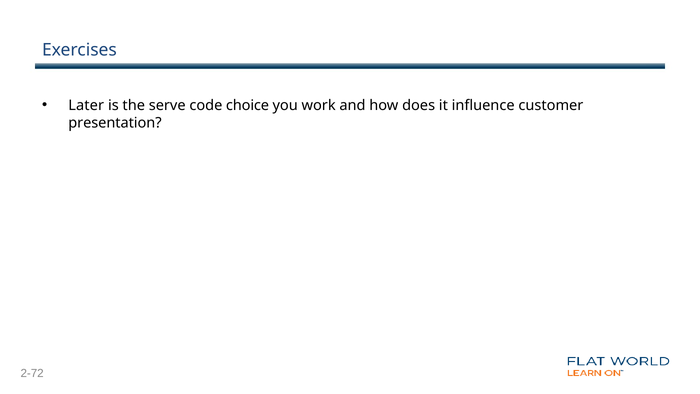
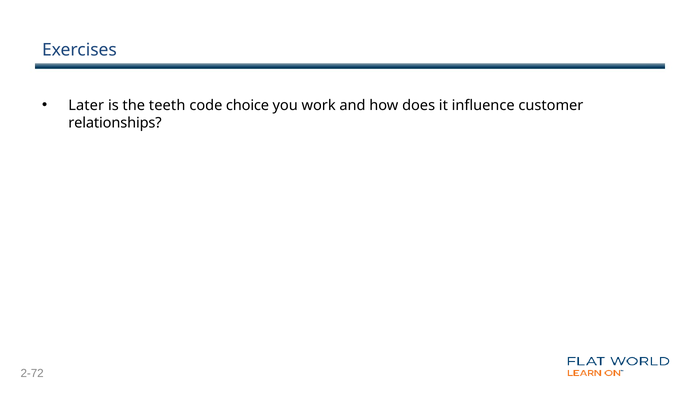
serve: serve -> teeth
presentation: presentation -> relationships
